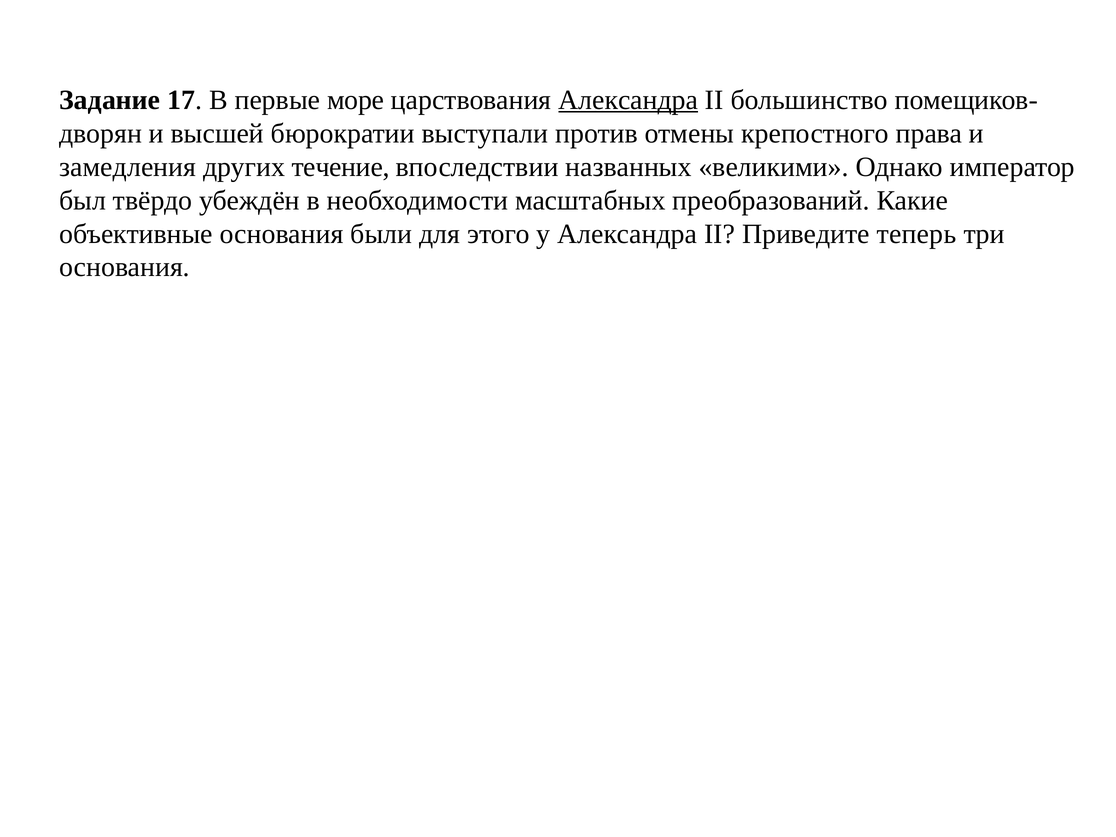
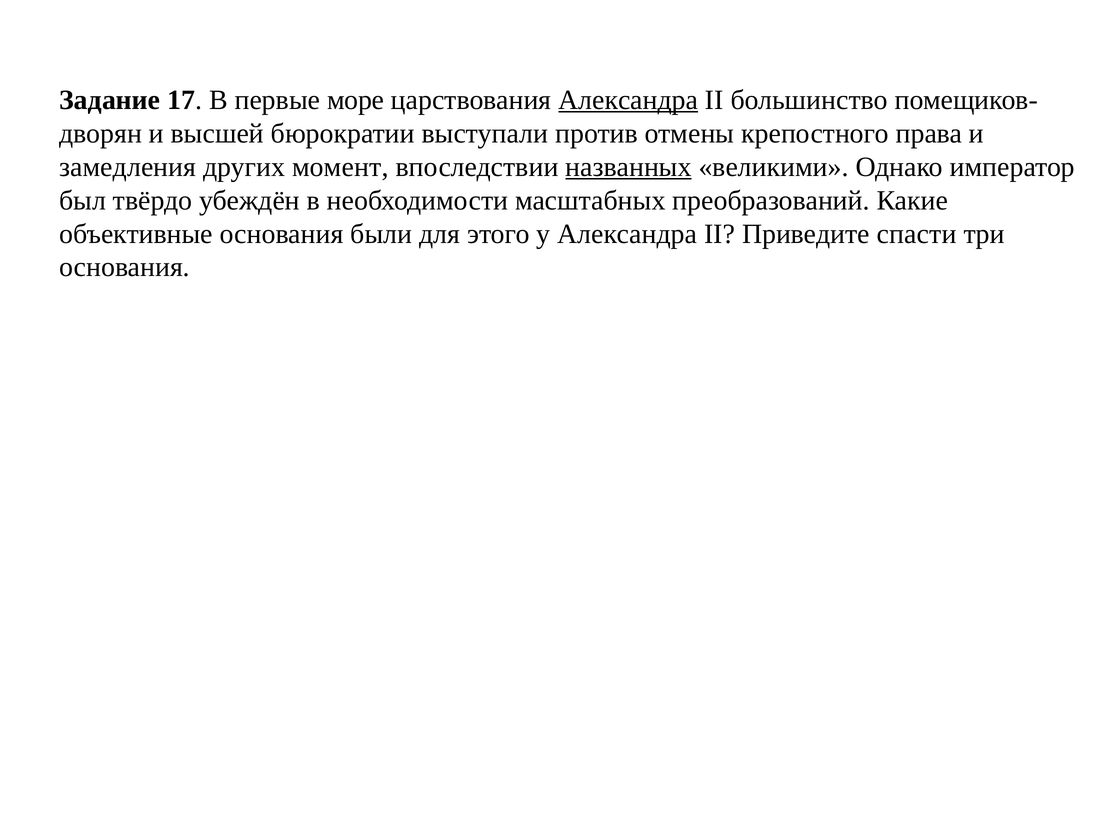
течение: течение -> момент
названных underline: none -> present
теперь: теперь -> спасти
